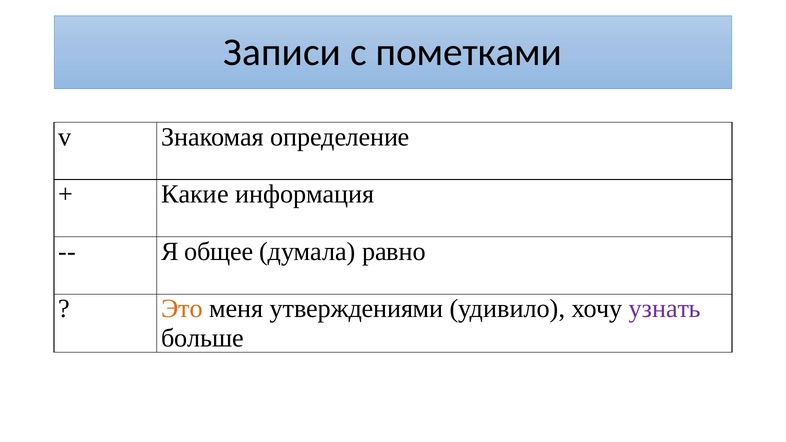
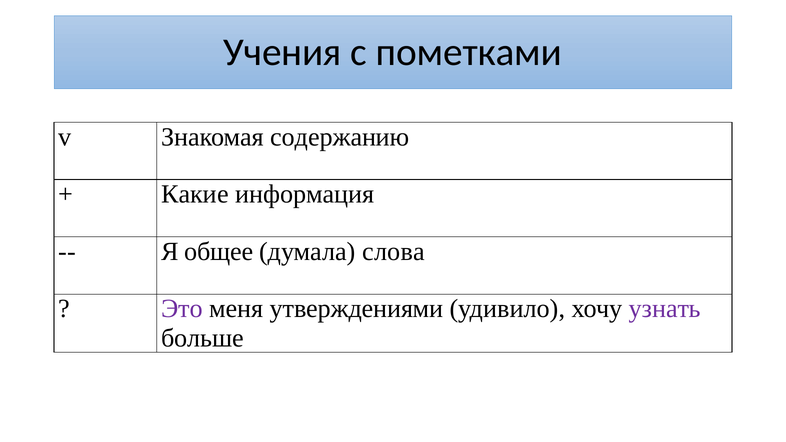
Записи: Записи -> Учения
определение: определение -> содержанию
равно: равно -> слова
Это colour: orange -> purple
